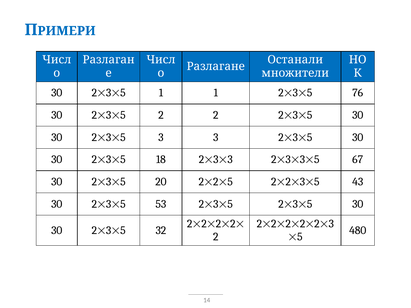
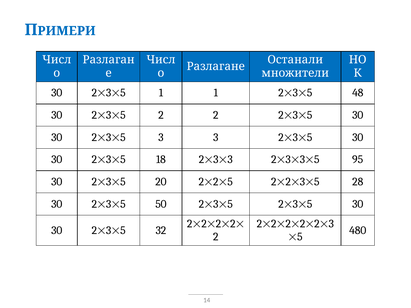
76: 76 -> 48
67: 67 -> 95
43: 43 -> 28
53: 53 -> 50
